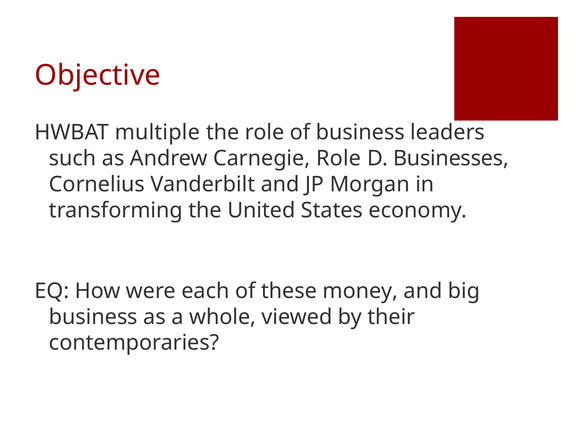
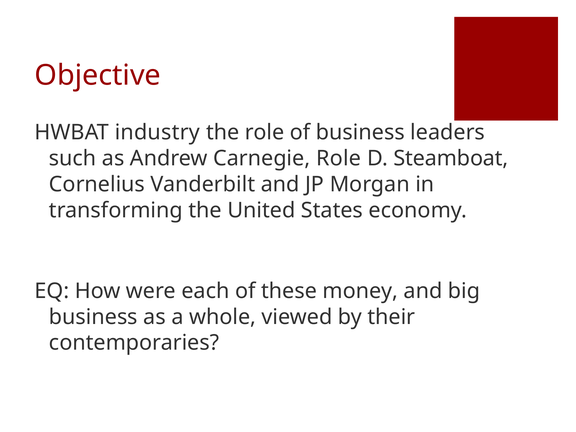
multiple: multiple -> industry
Businesses: Businesses -> Steamboat
